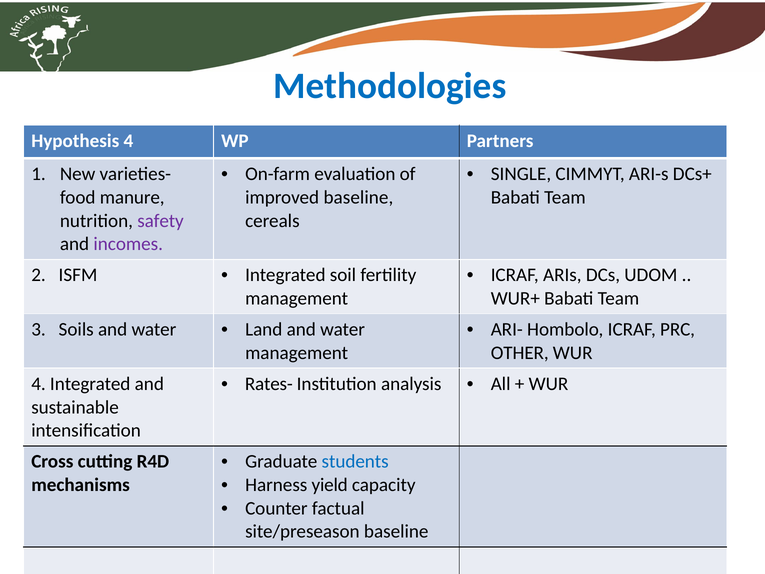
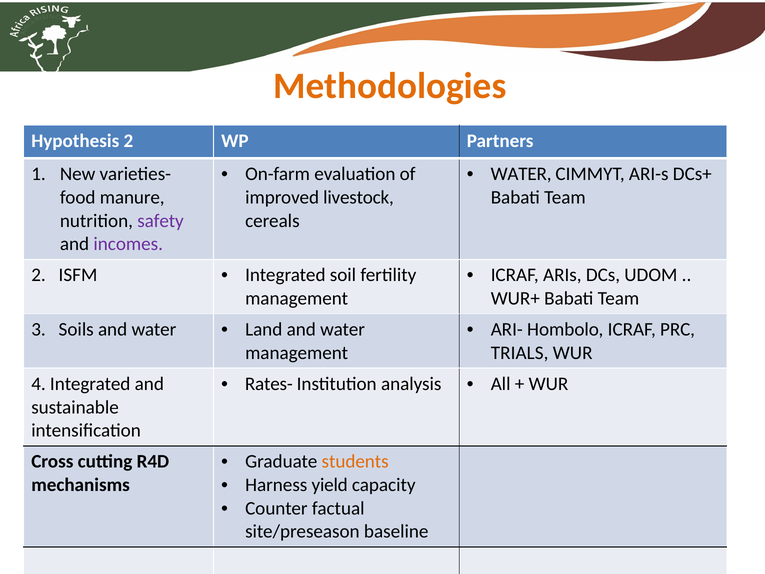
Methodologies colour: blue -> orange
Hypothesis 4: 4 -> 2
SINGLE at (521, 174): SINGLE -> WATER
improved baseline: baseline -> livestock
OTHER: OTHER -> TRIALS
students colour: blue -> orange
